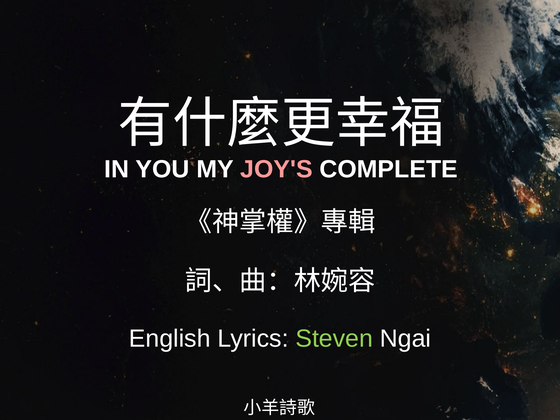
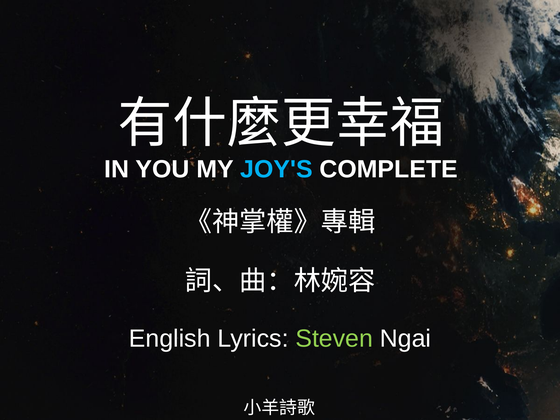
JOY'S colour: pink -> light blue
